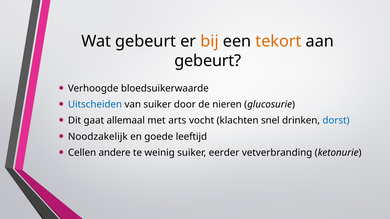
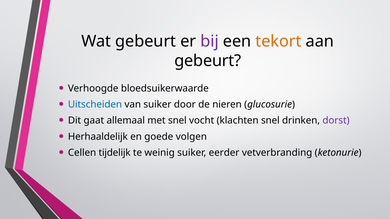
bij colour: orange -> purple
met arts: arts -> snel
dorst colour: blue -> purple
Noodzakelijk: Noodzakelijk -> Herhaaldelijk
leeftijd: leeftijd -> volgen
andere: andere -> tijdelijk
